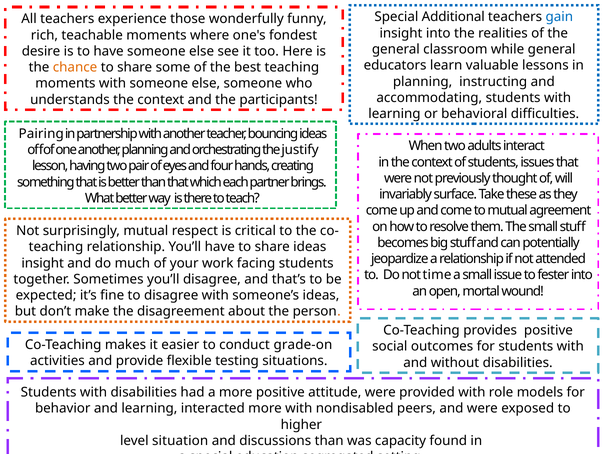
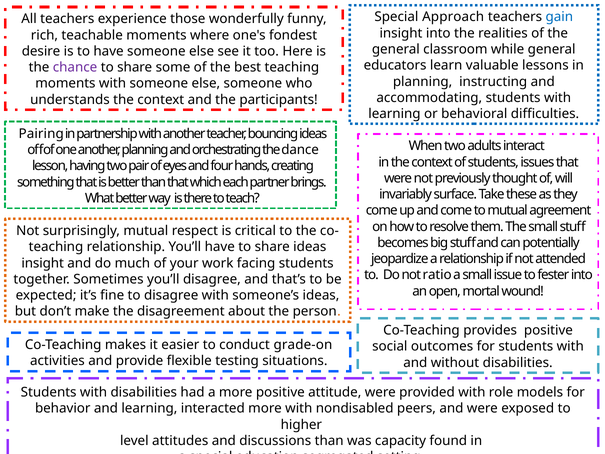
Additional: Additional -> Approach
chance colour: orange -> purple
justify: justify -> dance
time: time -> ratio
situation: situation -> attitudes
